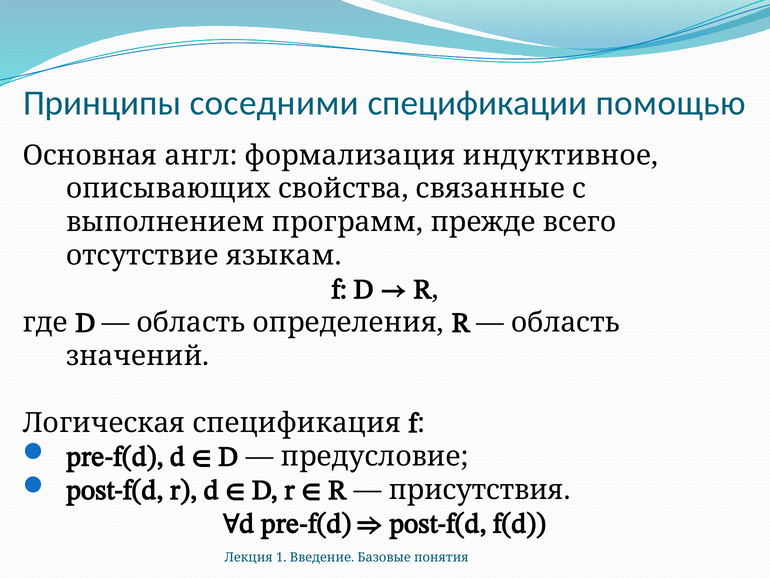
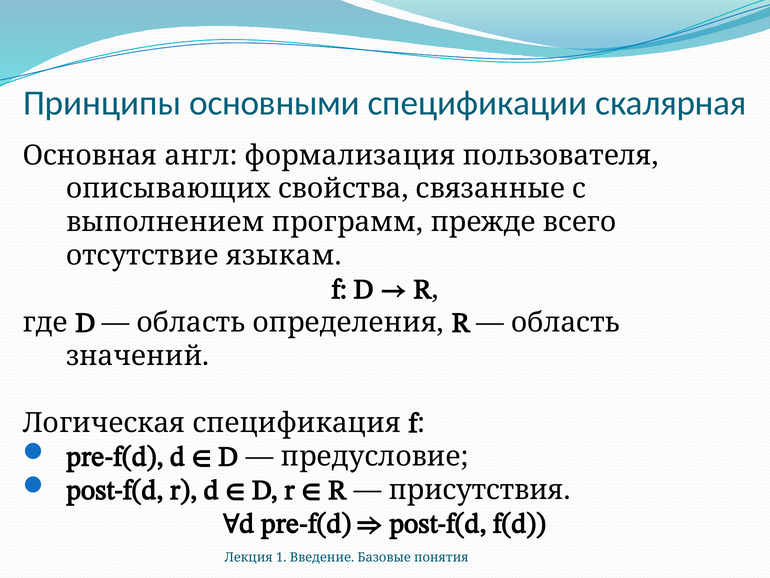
соседними: соседними -> основными
помощью: помощью -> скалярная
индуктивное: индуктивное -> пользователя
